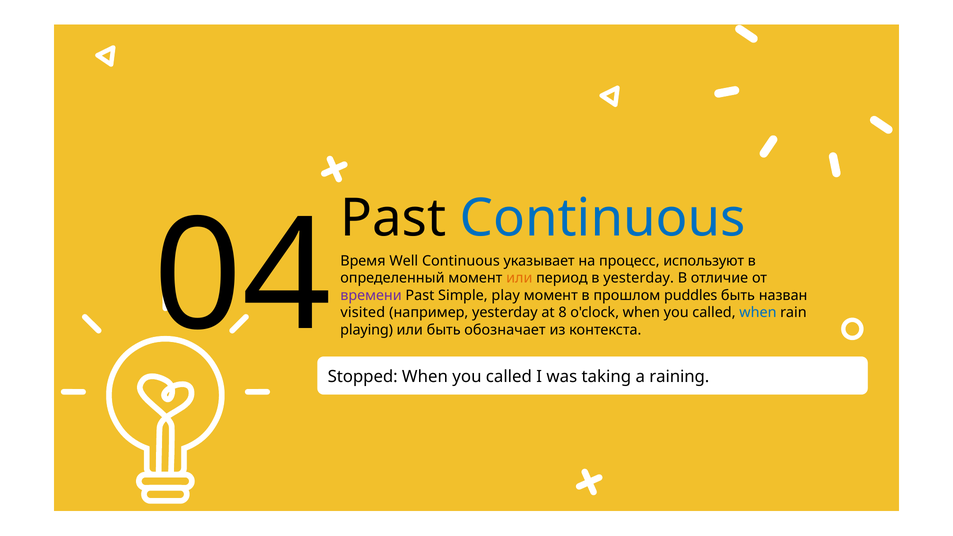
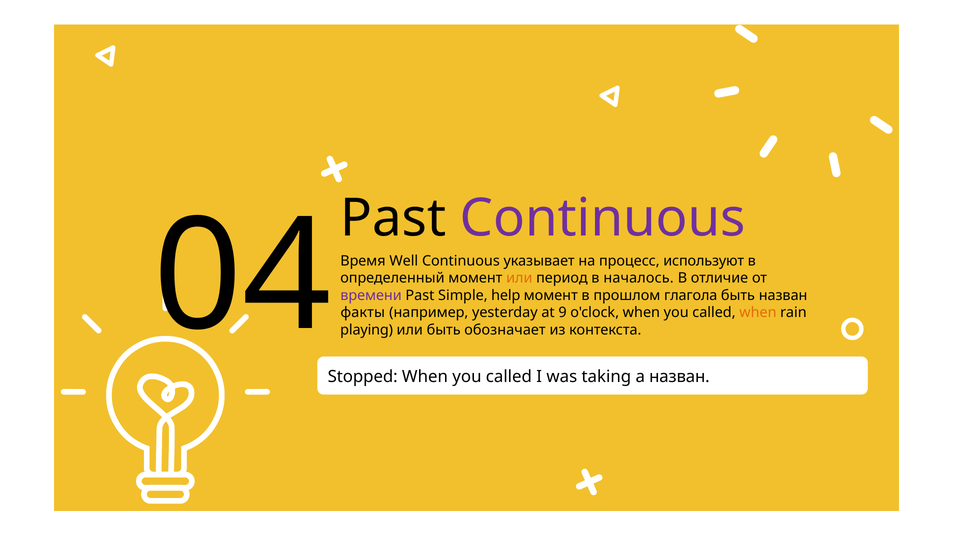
Continuous at (603, 219) colour: blue -> purple
в yesterday: yesterday -> началось
play: play -> help
puddles: puddles -> глагола
visited: visited -> факты
8: 8 -> 9
when at (758, 313) colour: blue -> orange
a raining: raining -> назван
